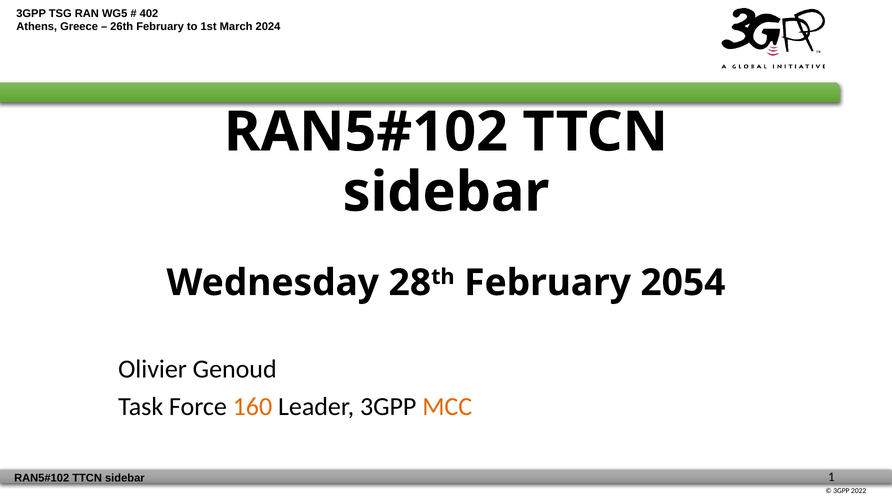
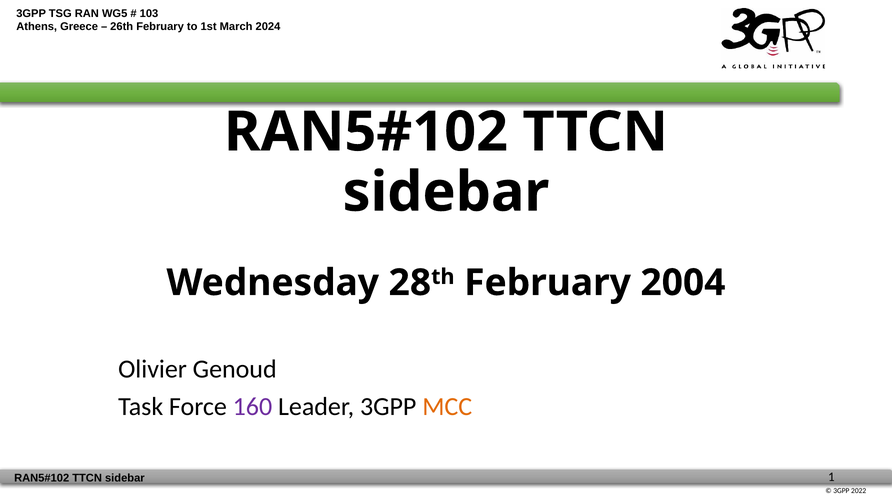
402: 402 -> 103
2054: 2054 -> 2004
160 colour: orange -> purple
